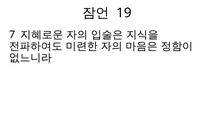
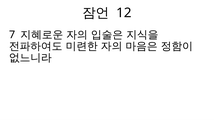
19: 19 -> 12
